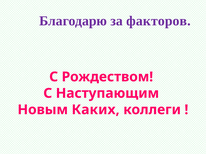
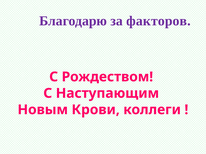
Каких: Каких -> Крови
